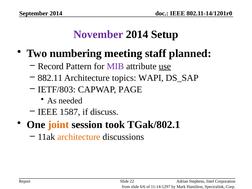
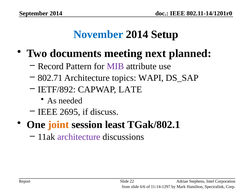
November colour: purple -> blue
numbering: numbering -> documents
staff: staff -> next
use underline: present -> none
882.11: 882.11 -> 802.71
IETF/803: IETF/803 -> IETF/892
PAGE: PAGE -> LATE
1587: 1587 -> 2695
took: took -> least
architecture at (79, 137) colour: orange -> purple
